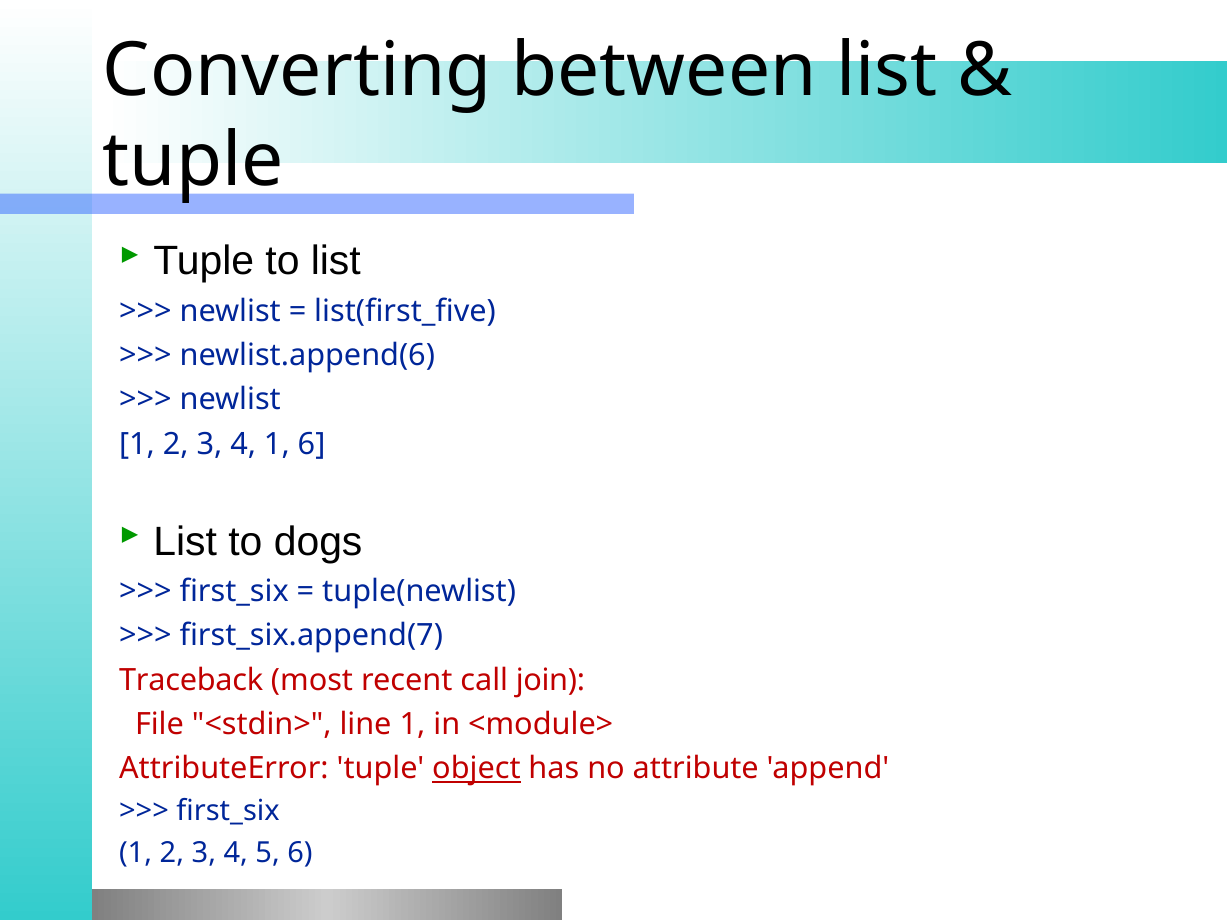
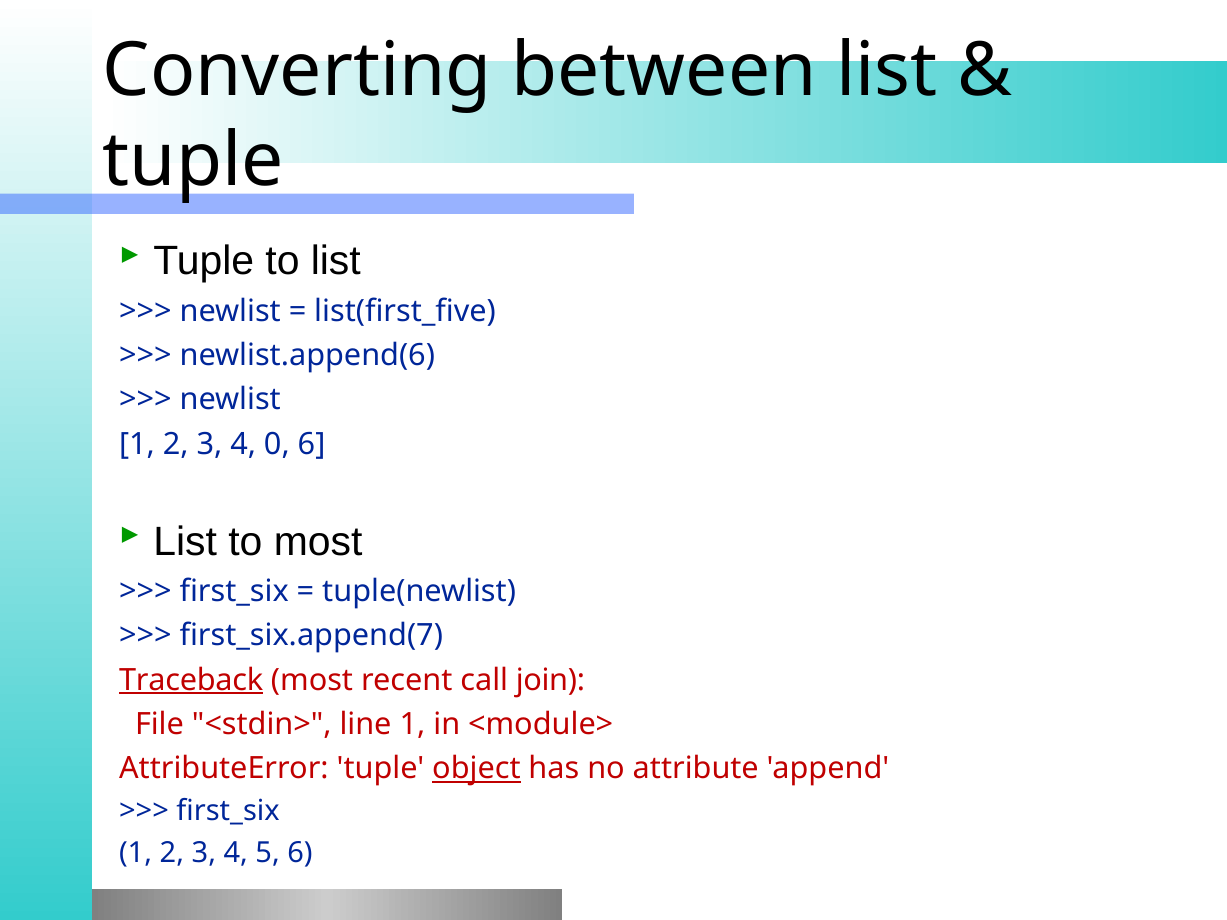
4 1: 1 -> 0
to dogs: dogs -> most
Traceback underline: none -> present
